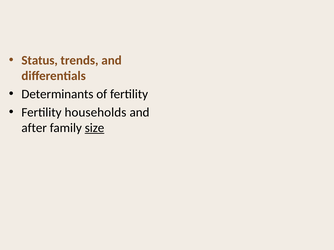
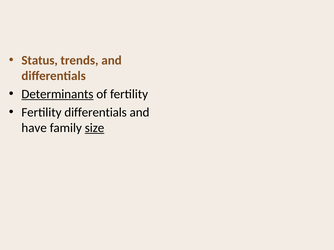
Determinants underline: none -> present
Fertility households: households -> differentials
after: after -> have
